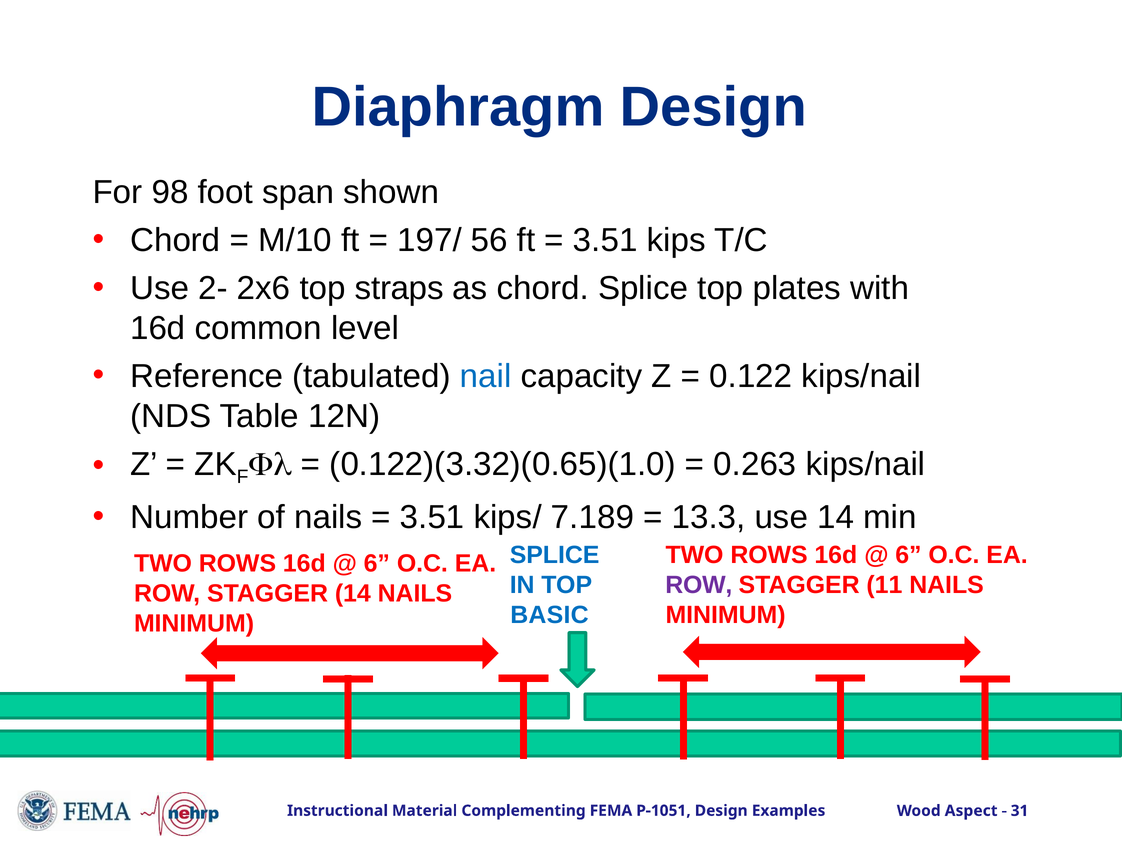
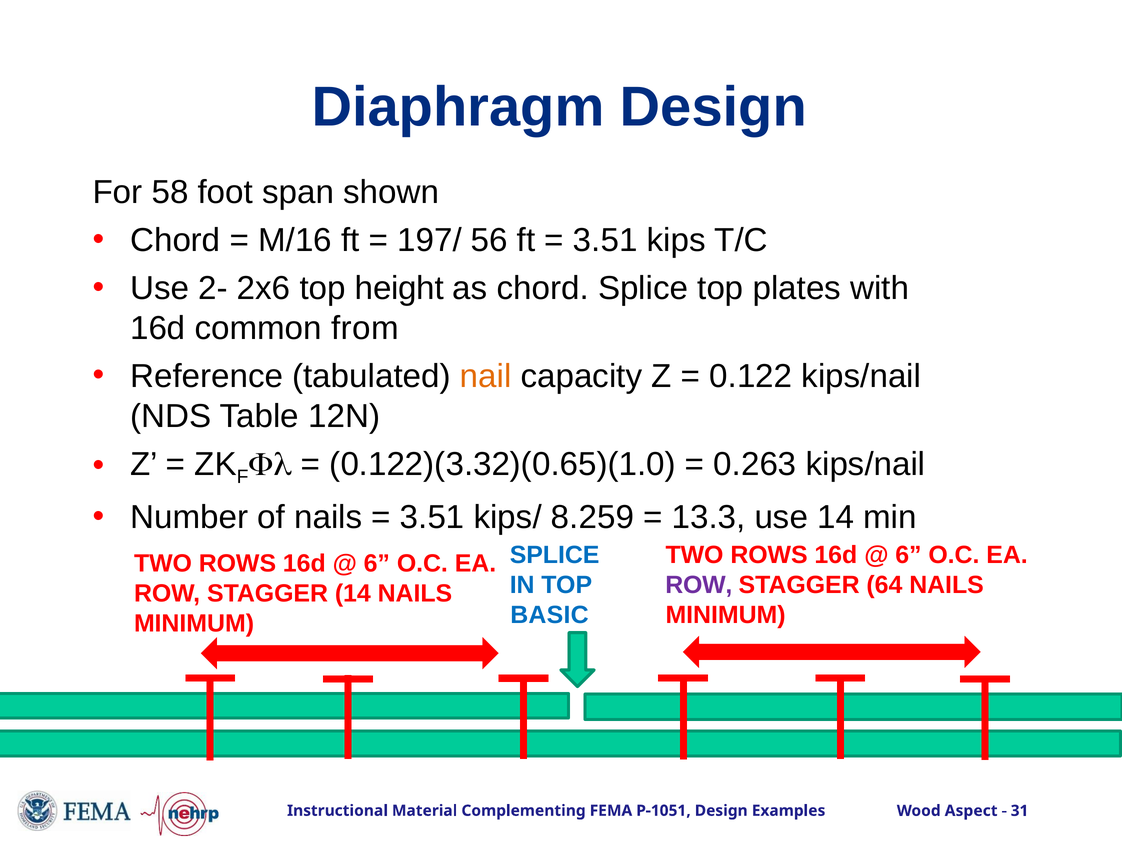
98: 98 -> 58
M/10: M/10 -> M/16
straps: straps -> height
level: level -> from
nail colour: blue -> orange
7.189: 7.189 -> 8.259
11: 11 -> 64
